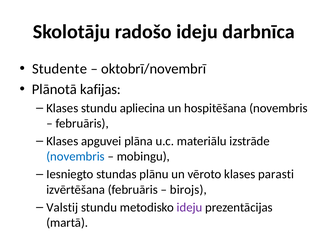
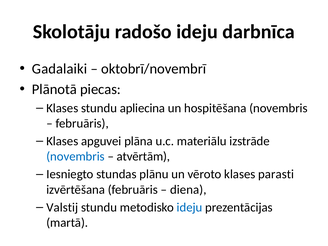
Studente: Studente -> Gadalaiki
kafijas: kafijas -> piecas
mobingu: mobingu -> atvērtām
birojs: birojs -> diena
ideju at (190, 207) colour: purple -> blue
